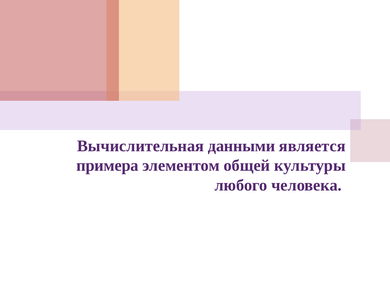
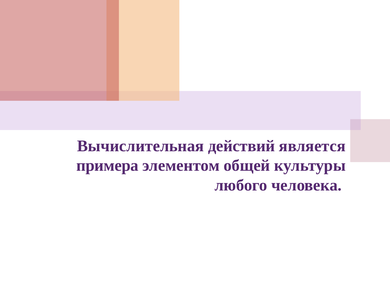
данными: данными -> действий
